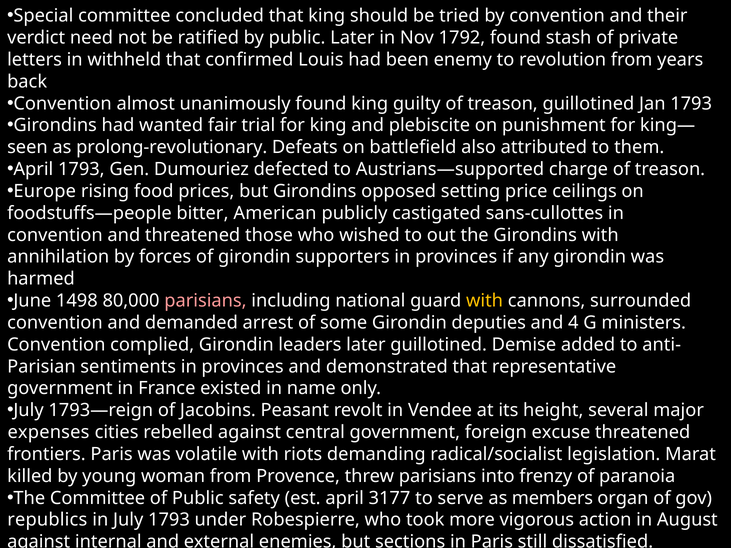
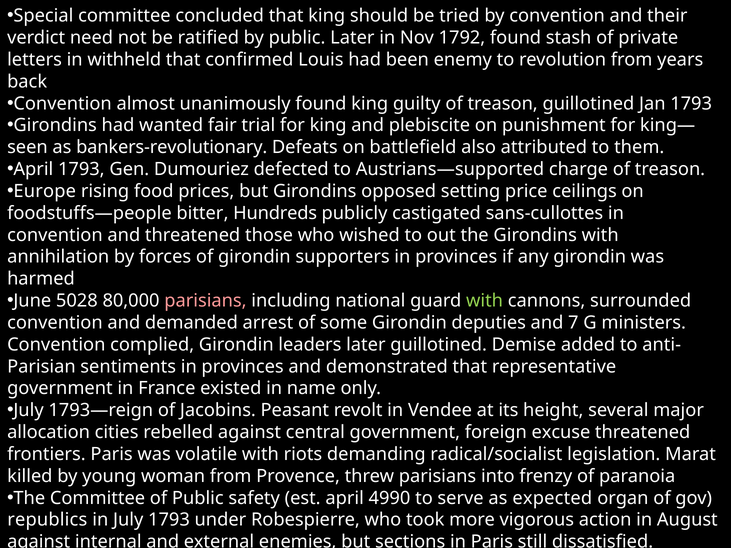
prolong-revolutionary: prolong-revolutionary -> bankers-revolutionary
American: American -> Hundreds
1498: 1498 -> 5028
with at (485, 301) colour: yellow -> light green
4: 4 -> 7
expenses: expenses -> allocation
3177: 3177 -> 4990
members: members -> expected
